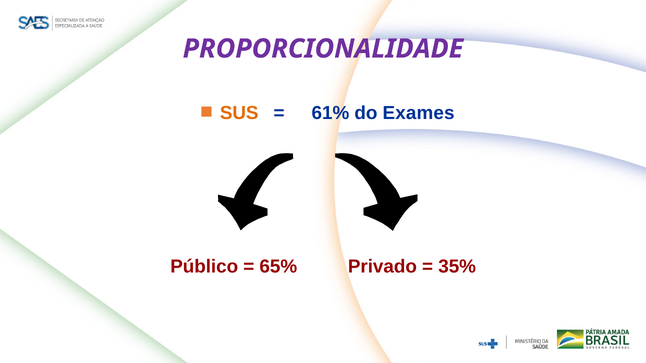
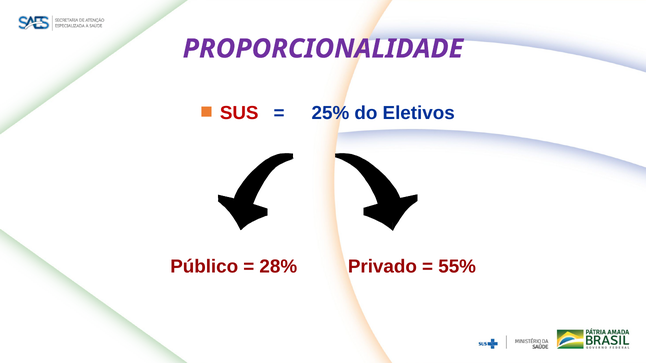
SUS colour: orange -> red
61%: 61% -> 25%
Exames: Exames -> Eletivos
65%: 65% -> 28%
35%: 35% -> 55%
